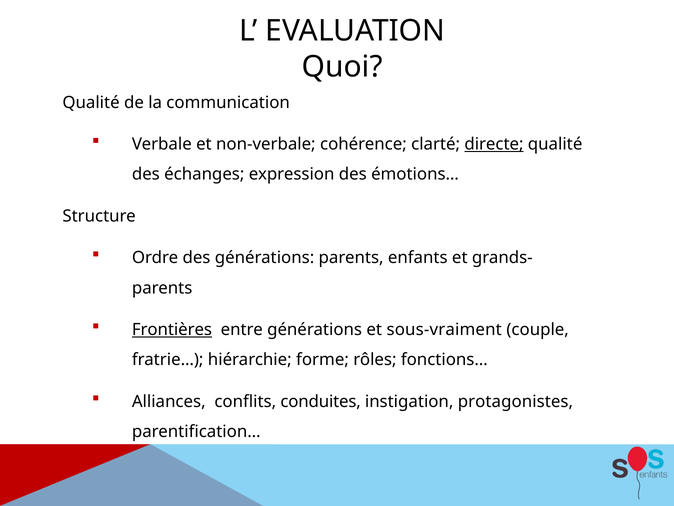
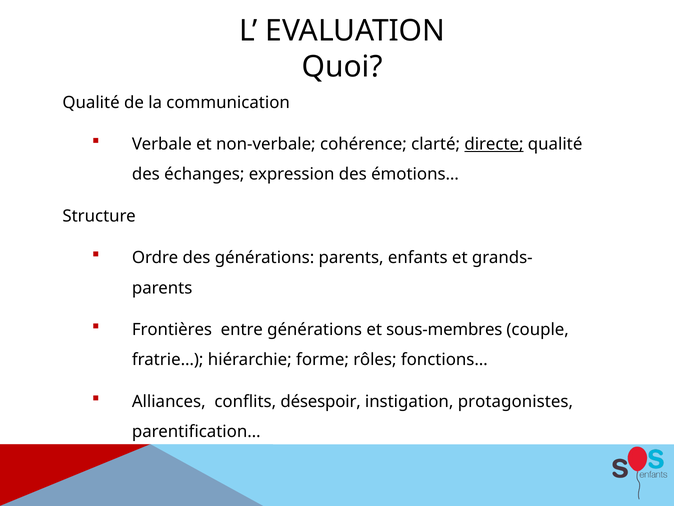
Frontières underline: present -> none
sous-vraiment: sous-vraiment -> sous-membres
conduites: conduites -> désespoir
